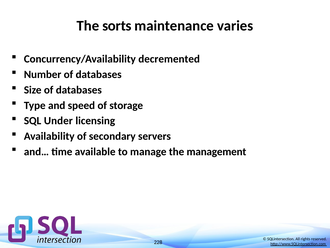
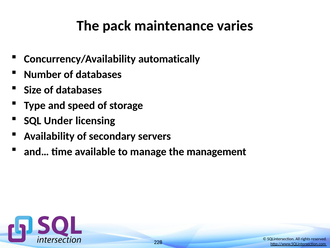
sorts: sorts -> pack
decremented: decremented -> automatically
